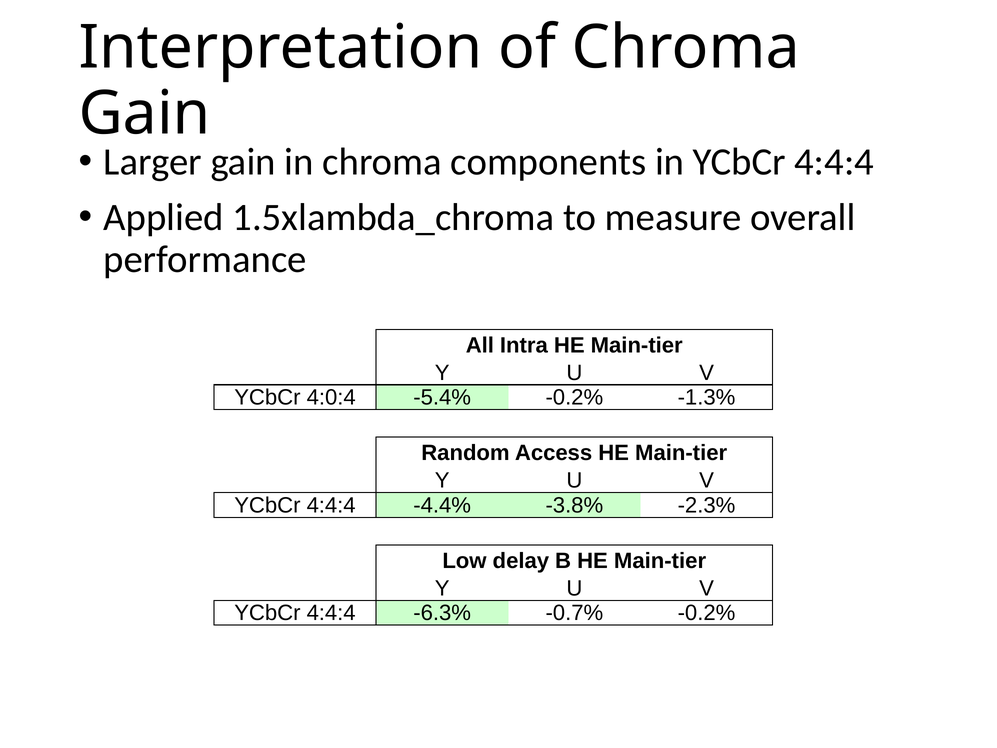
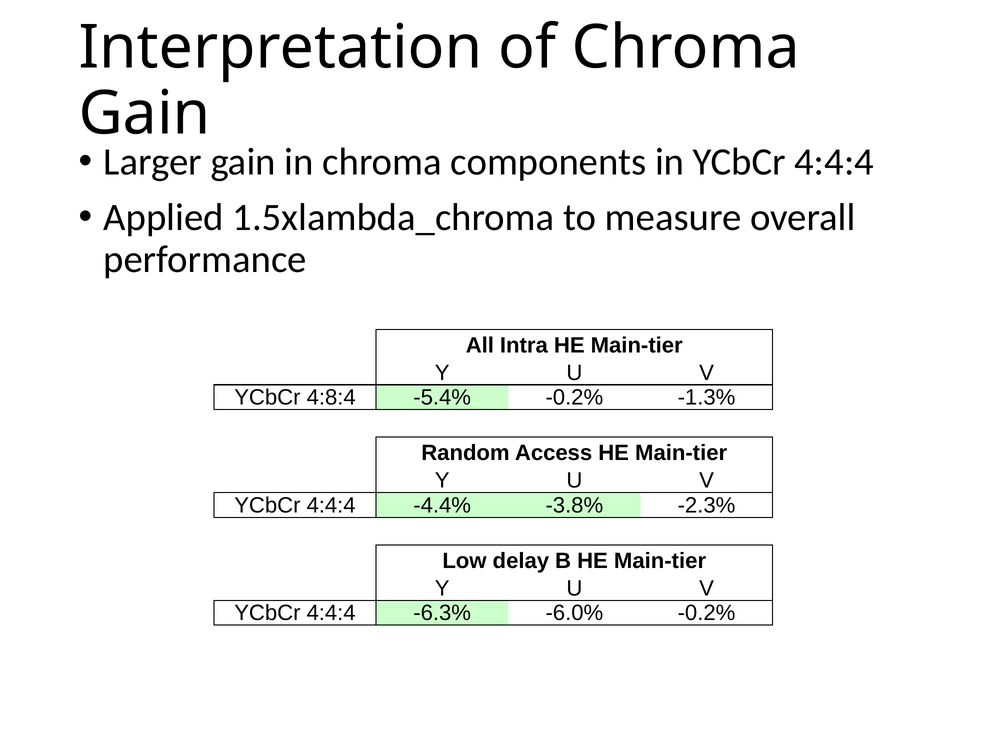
4:0:4: 4:0:4 -> 4:8:4
-0.7%: -0.7% -> -6.0%
